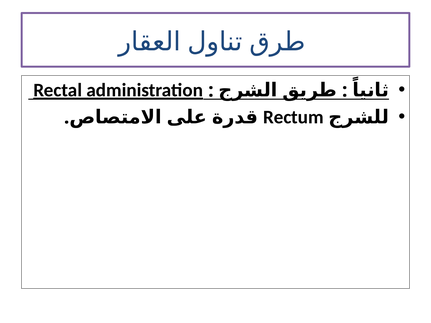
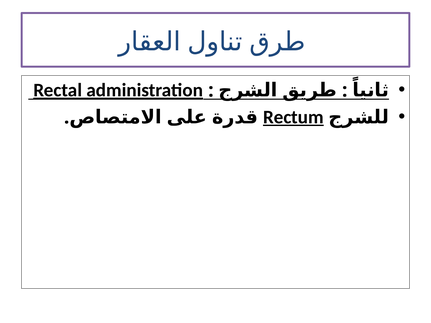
Rectum underline: none -> present
